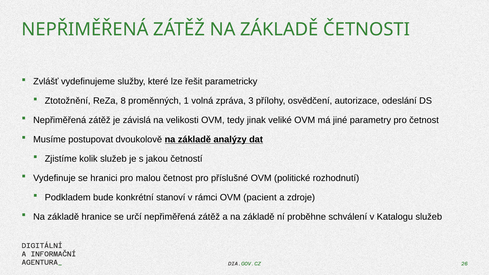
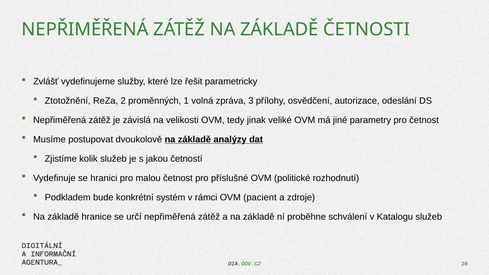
8: 8 -> 2
stanoví: stanoví -> systém
